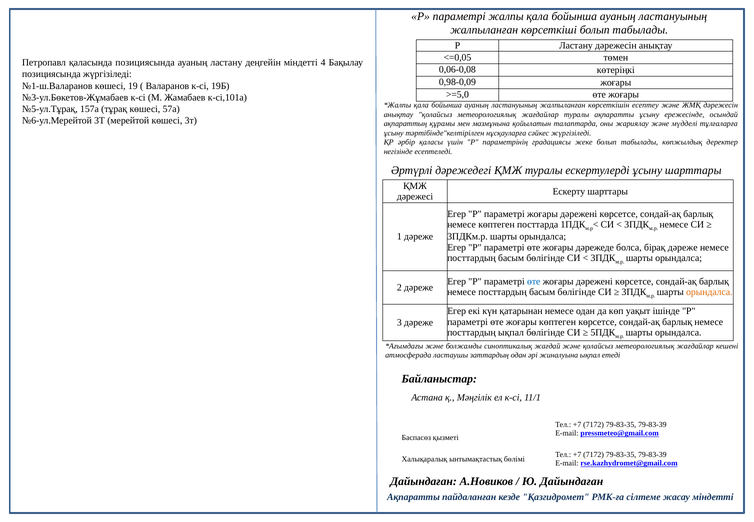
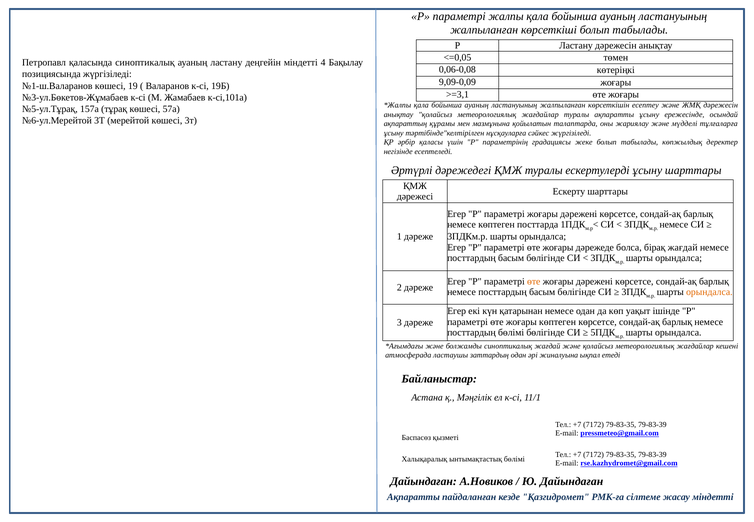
қаласында позициясында: позициясында -> синоптикалық
0,98-0,09: 0,98-0,09 -> 9,09-0,09
>=5,0: >=5,0 -> >=3,1
бірақ дәреже: дәреже -> жағдай
өте at (534, 281) colour: blue -> orange
посттардың ықпал: ықпал -> бөлімі
